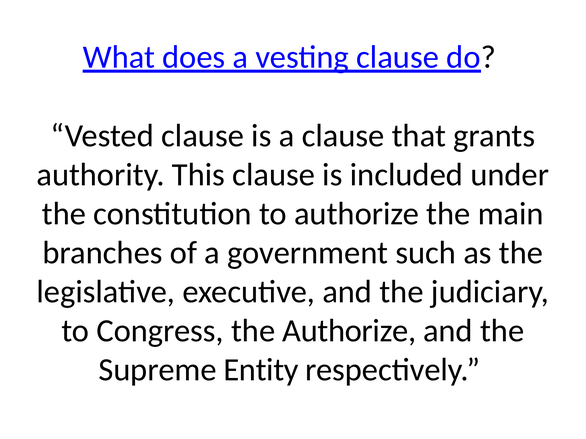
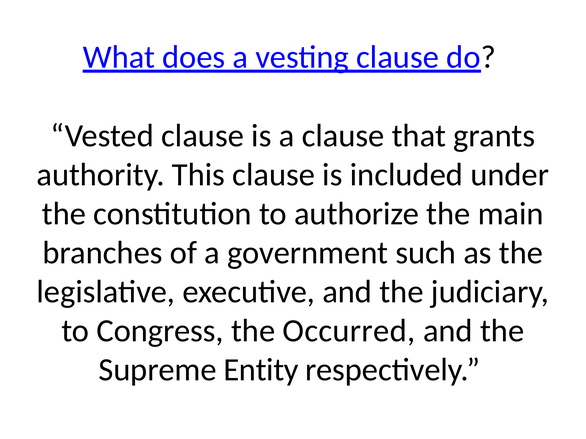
the Authorize: Authorize -> Occurred
